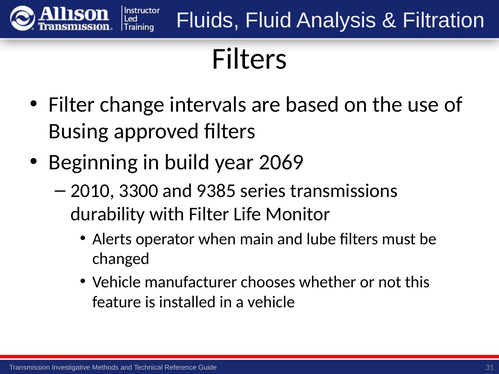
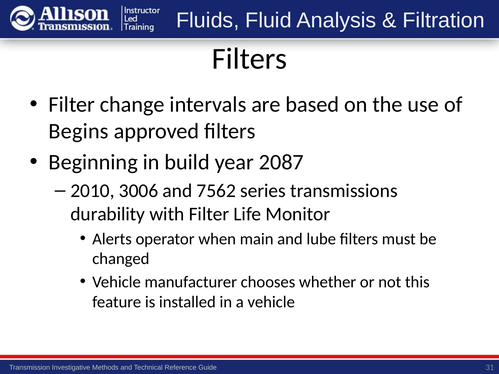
Busing: Busing -> Begins
2069: 2069 -> 2087
3300: 3300 -> 3006
9385: 9385 -> 7562
